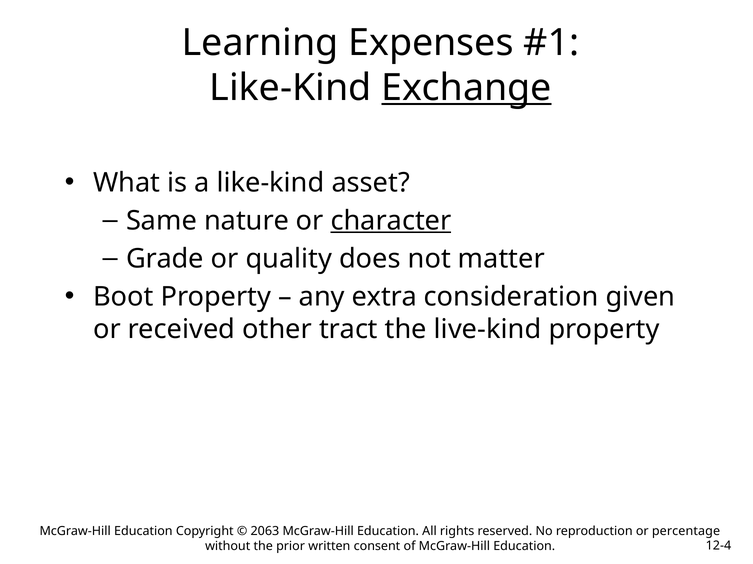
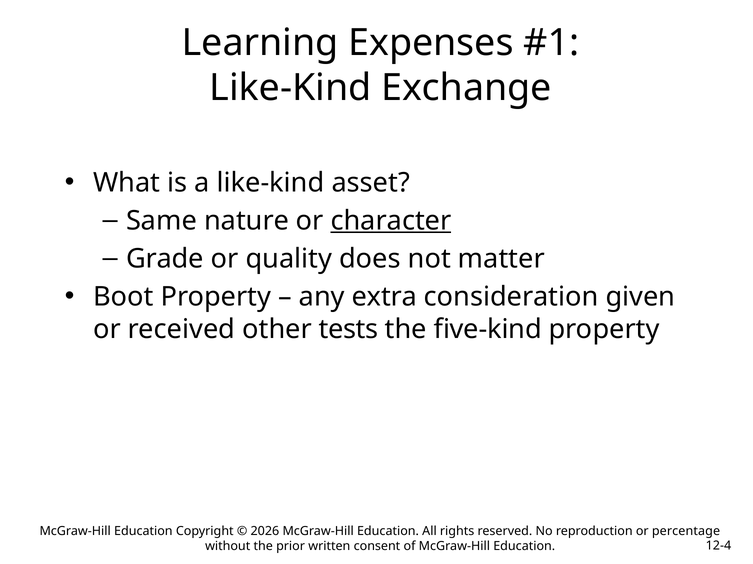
Exchange underline: present -> none
tract: tract -> tests
live-kind: live-kind -> five-kind
2063: 2063 -> 2026
